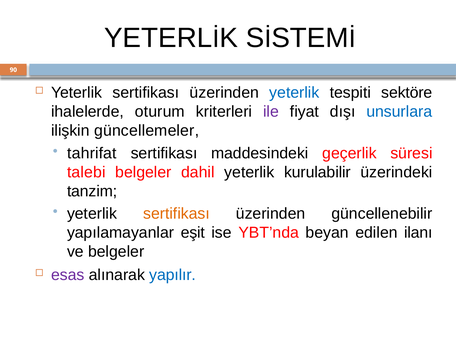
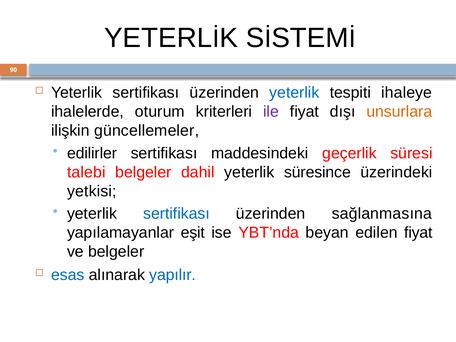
sektöre: sektöre -> ihaleye
unsurlara colour: blue -> orange
tahrifat: tahrifat -> edilirler
kurulabilir: kurulabilir -> süresince
tanzim: tanzim -> yetkisi
sertifikası at (176, 214) colour: orange -> blue
güncellenebilir: güncellenebilir -> sağlanmasına
edilen ilanı: ilanı -> fiyat
esas colour: purple -> blue
